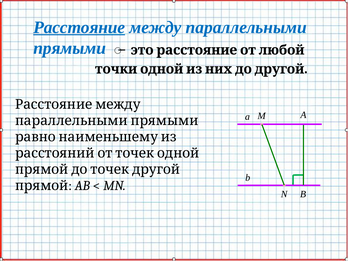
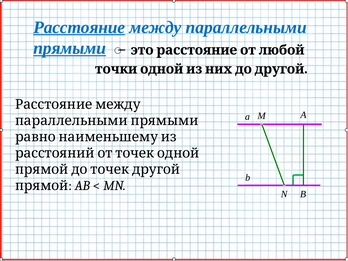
прямыми underline: none -> present
